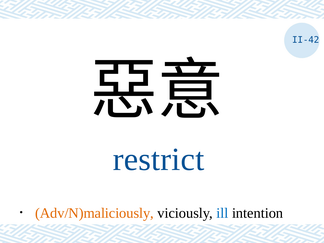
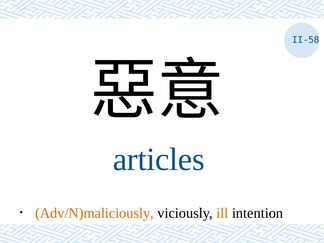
II-42: II-42 -> II-58
restrict: restrict -> articles
ill colour: blue -> orange
